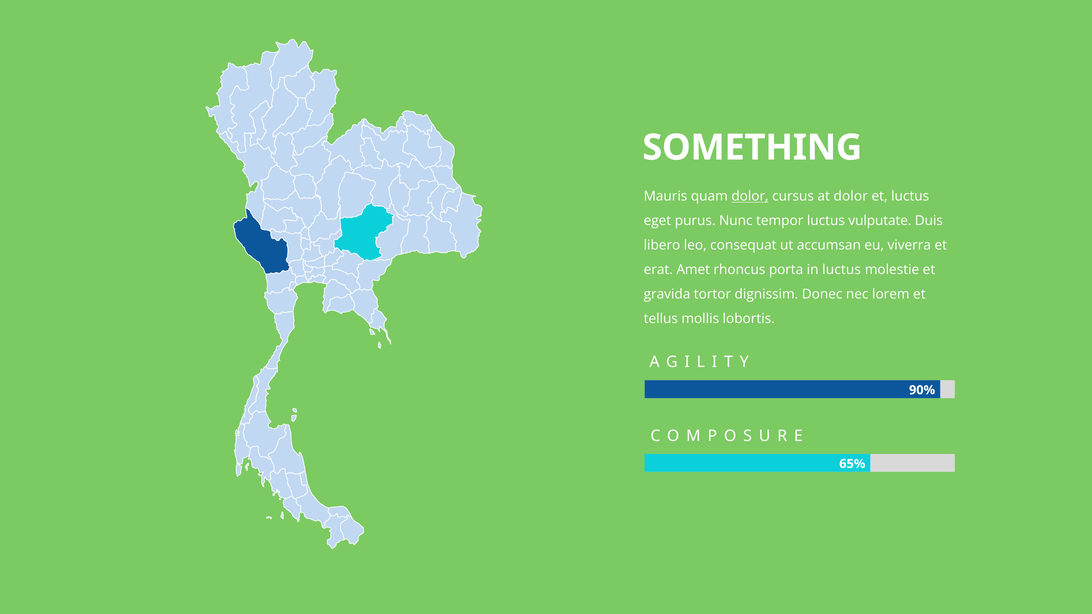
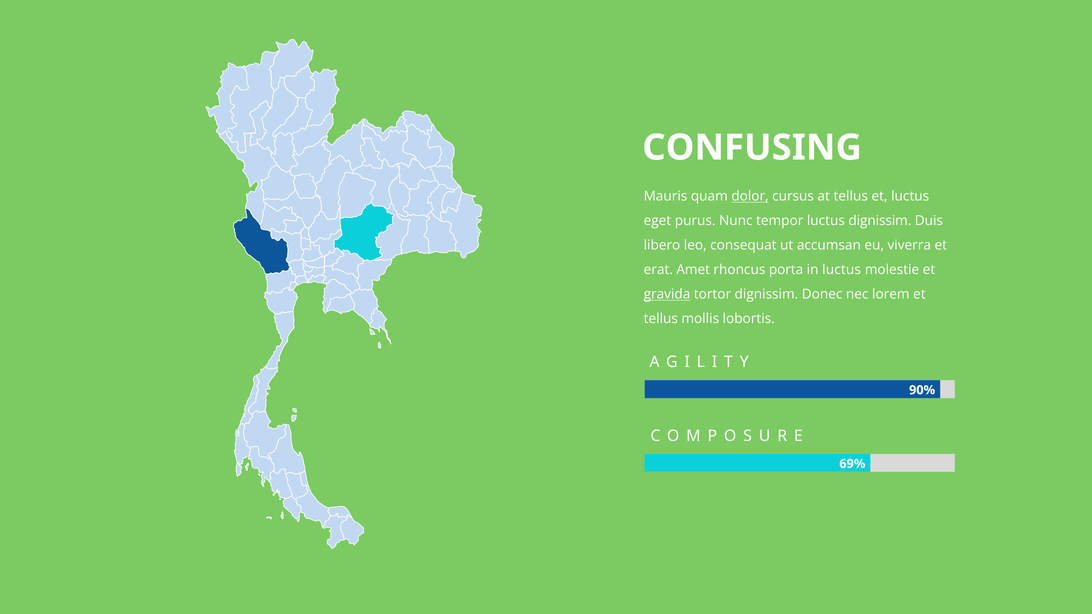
SOMETHING: SOMETHING -> CONFUSING
at dolor: dolor -> tellus
luctus vulputate: vulputate -> dignissim
gravida underline: none -> present
65%: 65% -> 69%
